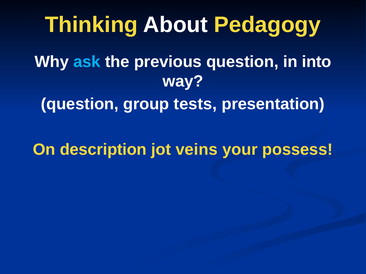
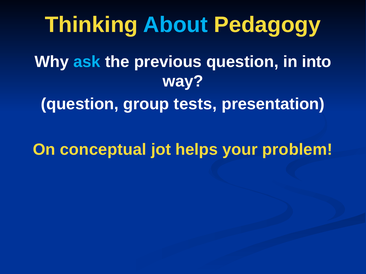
About colour: white -> light blue
description: description -> conceptual
veins: veins -> helps
possess: possess -> problem
